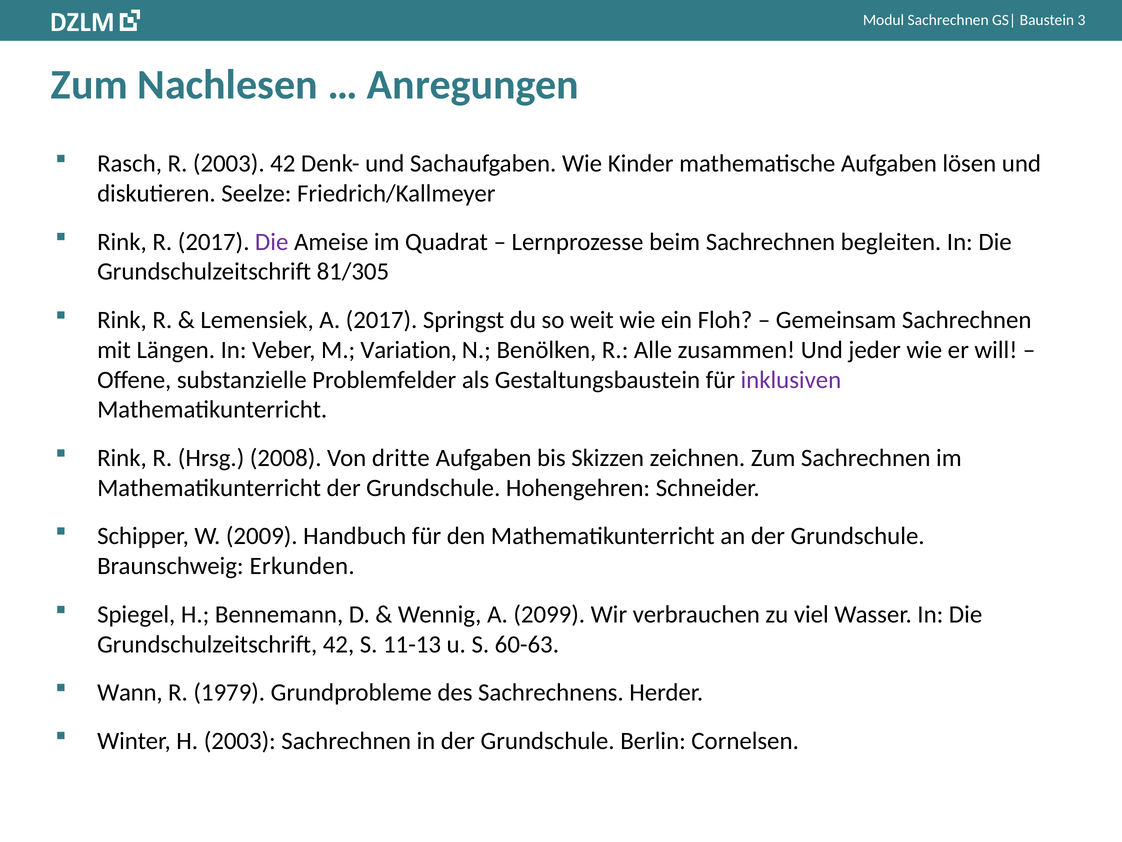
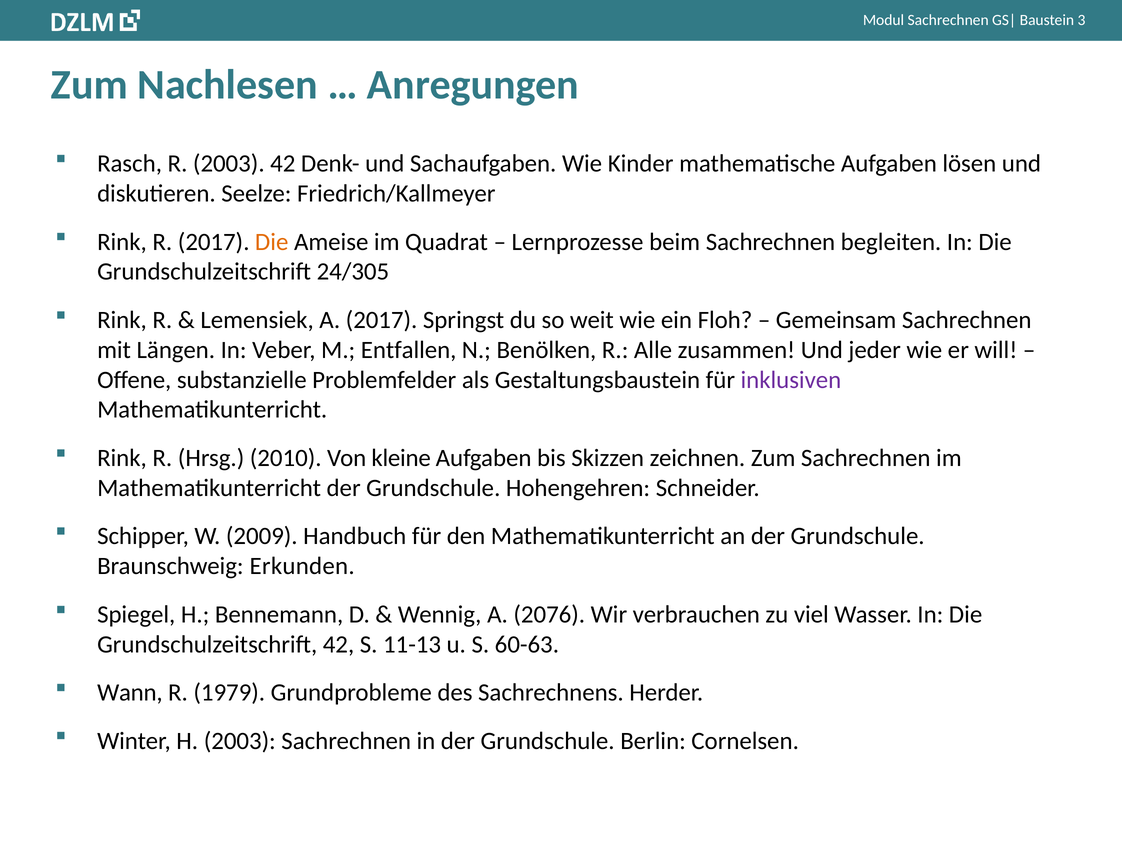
Die at (272, 242) colour: purple -> orange
81/305: 81/305 -> 24/305
Variation: Variation -> Entfallen
2008: 2008 -> 2010
dritte: dritte -> kleine
2099: 2099 -> 2076
